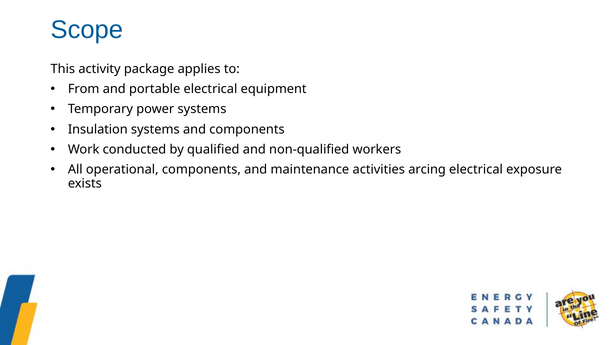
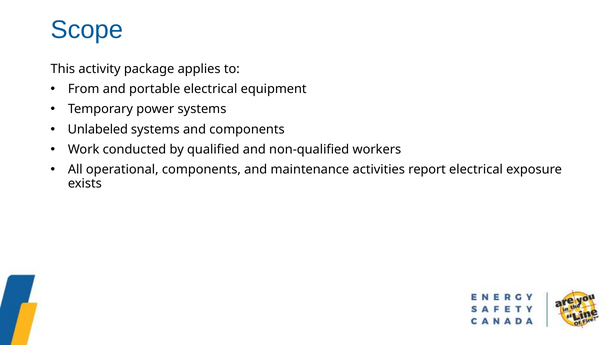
Insulation: Insulation -> Unlabeled
arcing: arcing -> report
